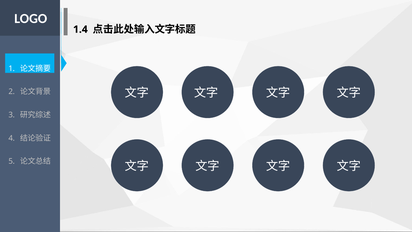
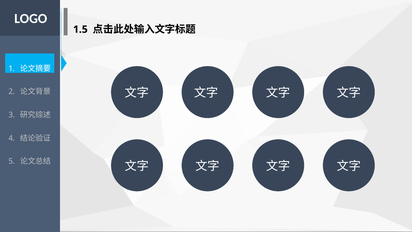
1.4: 1.4 -> 1.5
